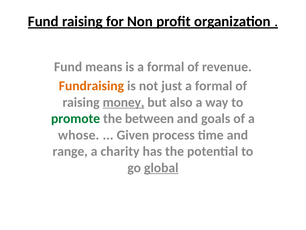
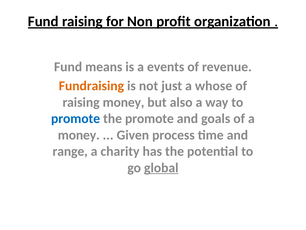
is a formal: formal -> events
just a formal: formal -> whose
money at (124, 102) underline: present -> none
promote at (76, 118) colour: green -> blue
the between: between -> promote
whose at (79, 135): whose -> money
